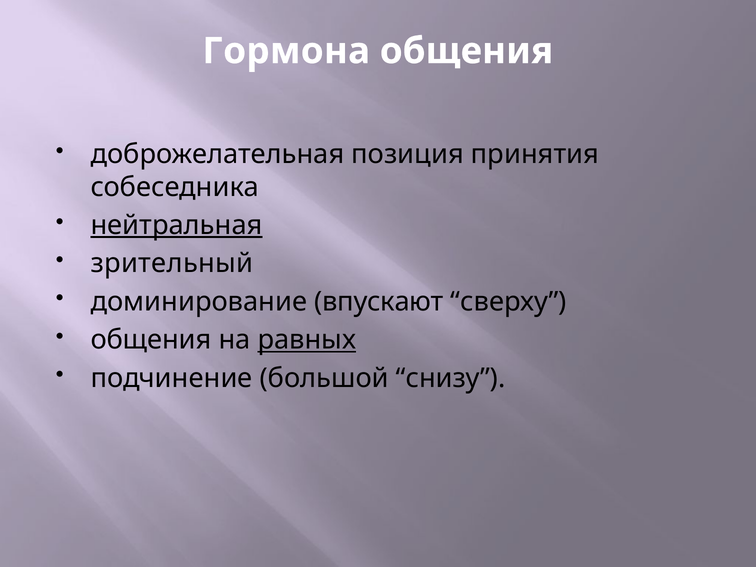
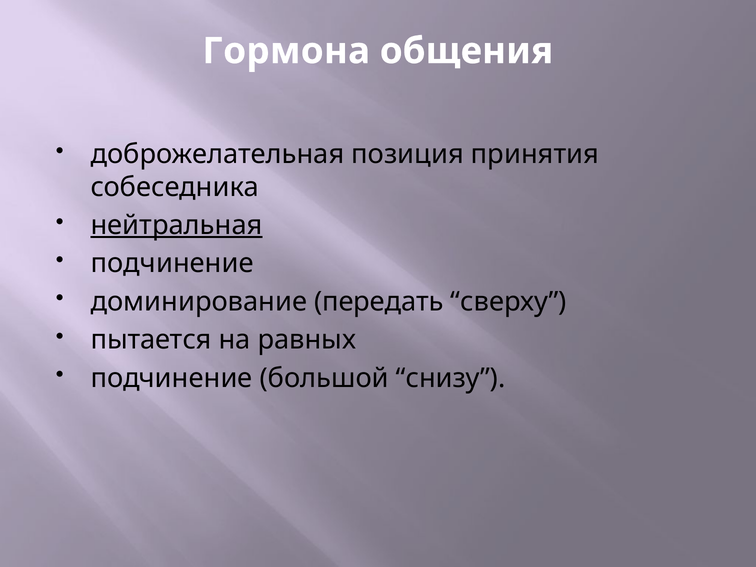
зрительный at (172, 263): зрительный -> подчинение
впускают: впускают -> передать
общения at (151, 340): общения -> пытается
равных underline: present -> none
